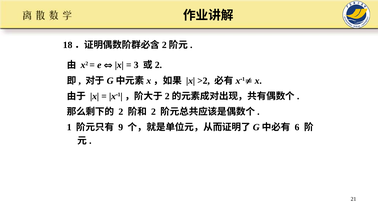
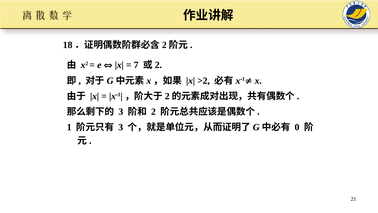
3: 3 -> 7
2 at (121, 111): 2 -> 3
9 at (121, 127): 9 -> 3
6: 6 -> 0
